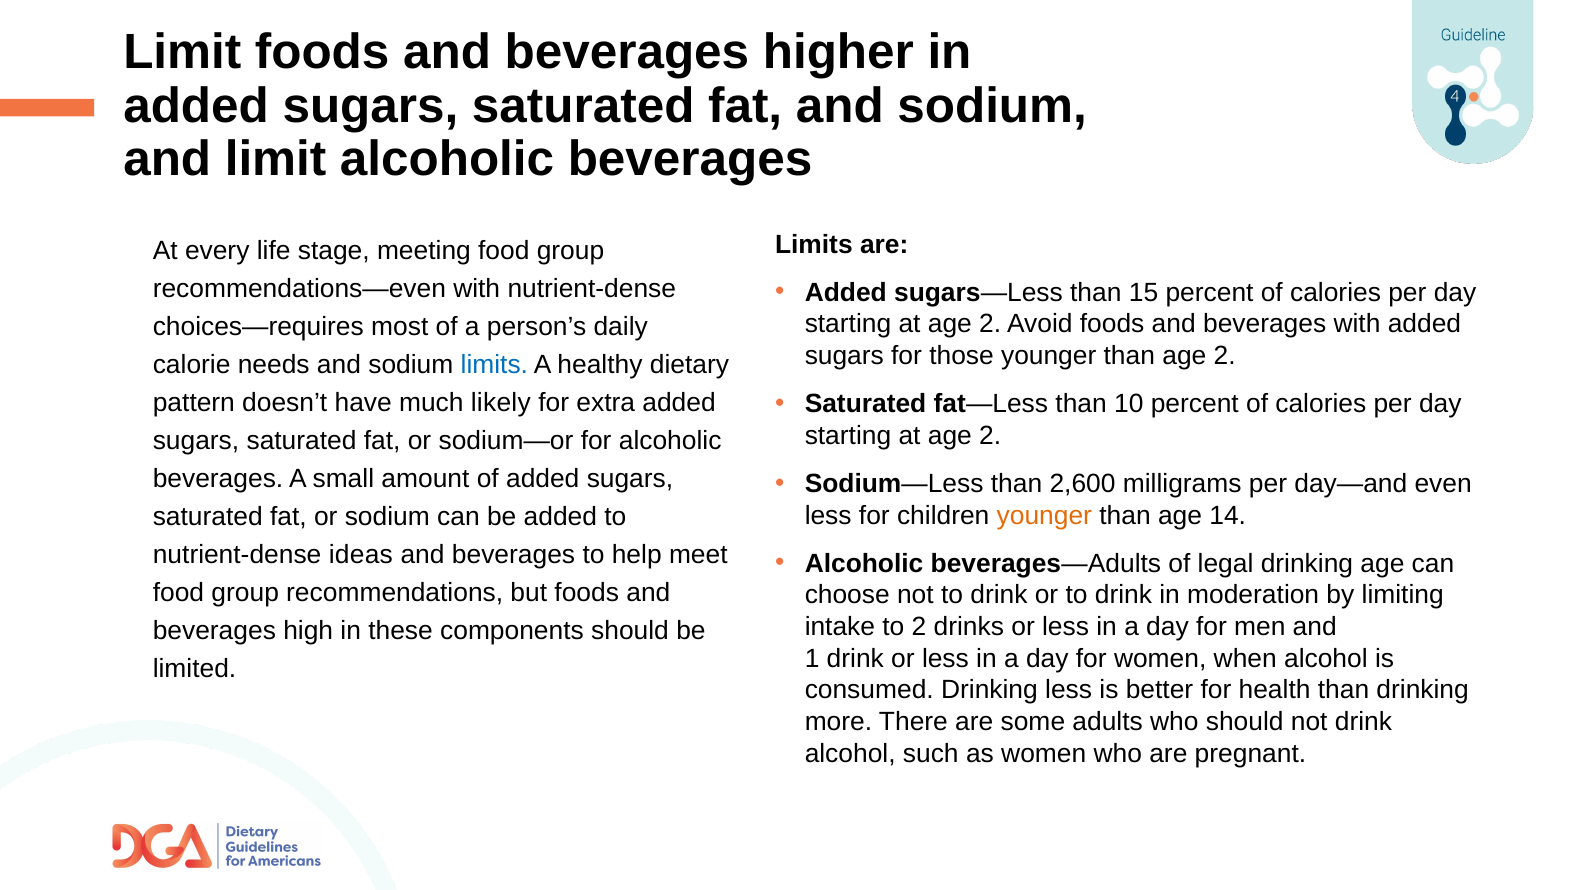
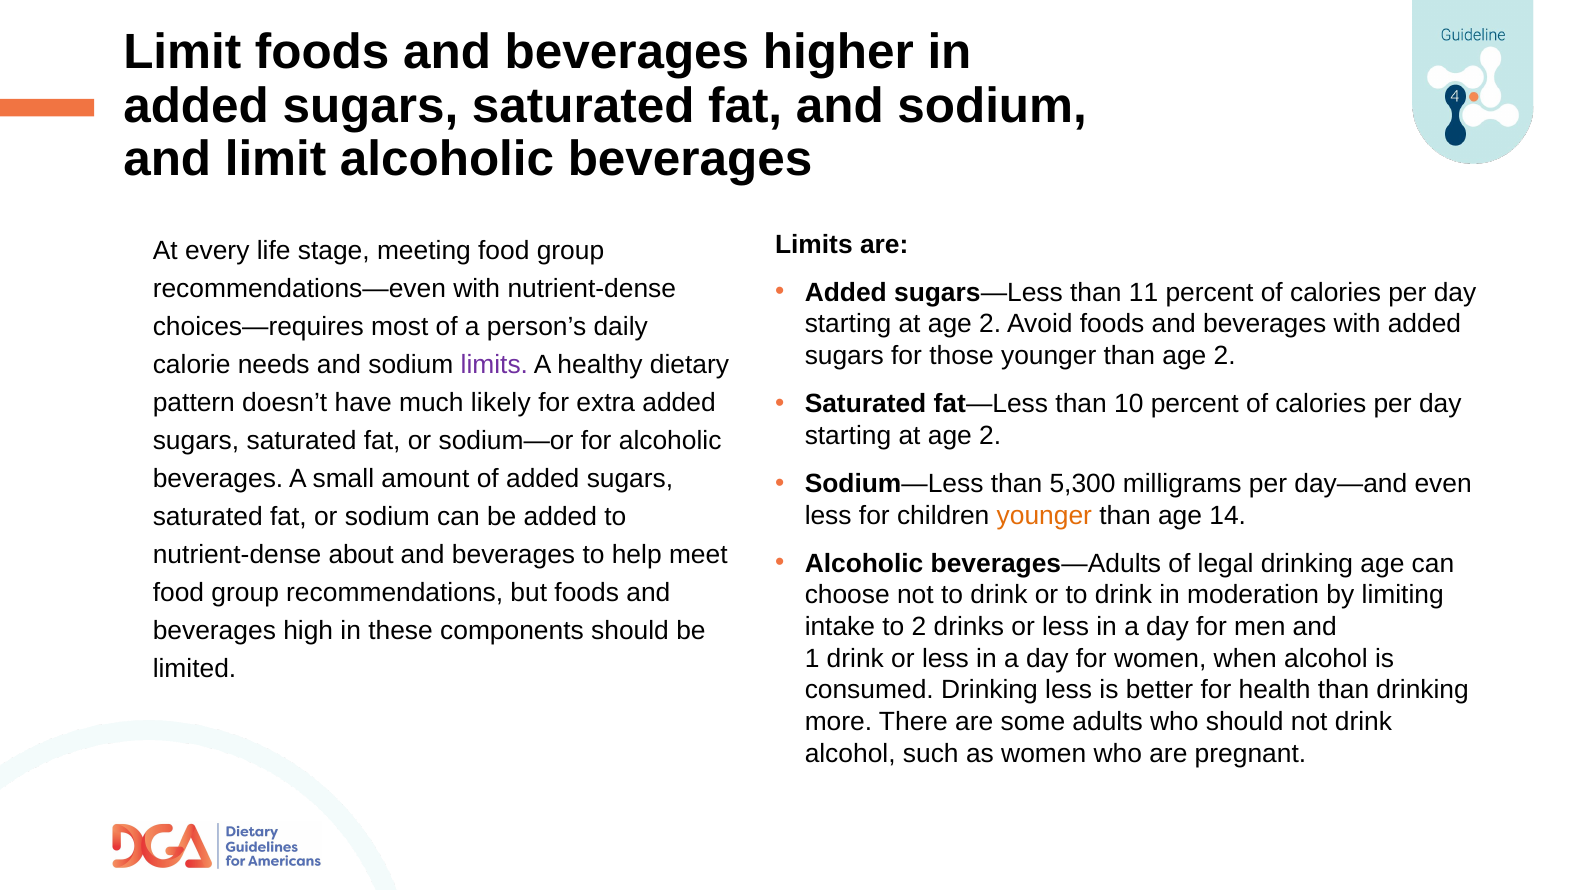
15: 15 -> 11
limits at (494, 365) colour: blue -> purple
2,600: 2,600 -> 5,300
ideas: ideas -> about
